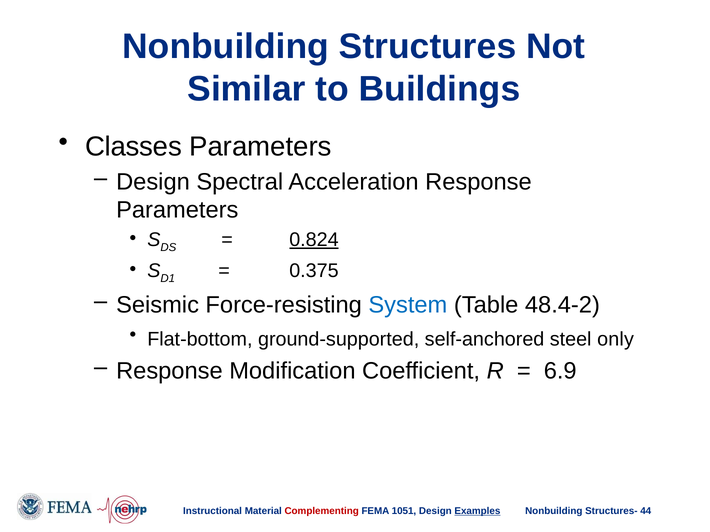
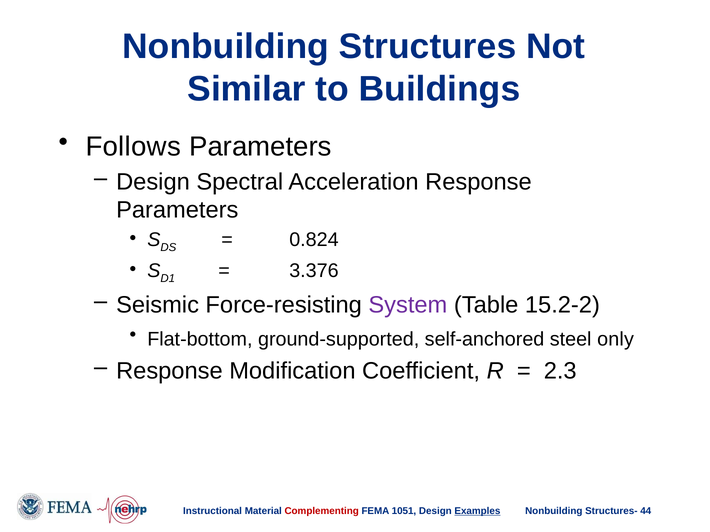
Classes: Classes -> Follows
0.824 underline: present -> none
0.375: 0.375 -> 3.376
System colour: blue -> purple
48.4-2: 48.4-2 -> 15.2-2
6.9: 6.9 -> 2.3
